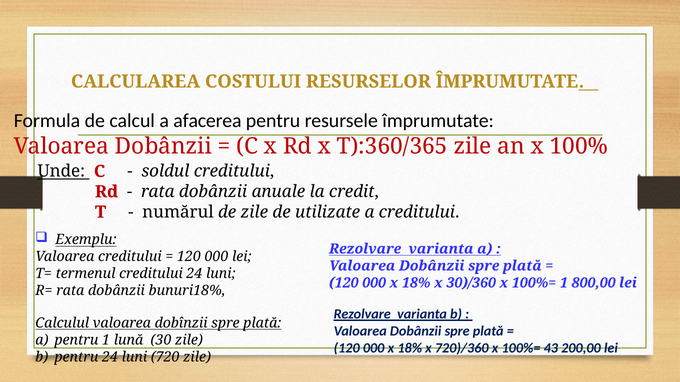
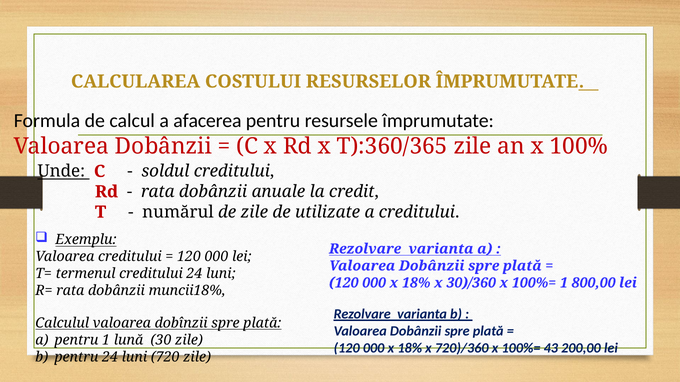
bunuri18%: bunuri18% -> muncii18%
